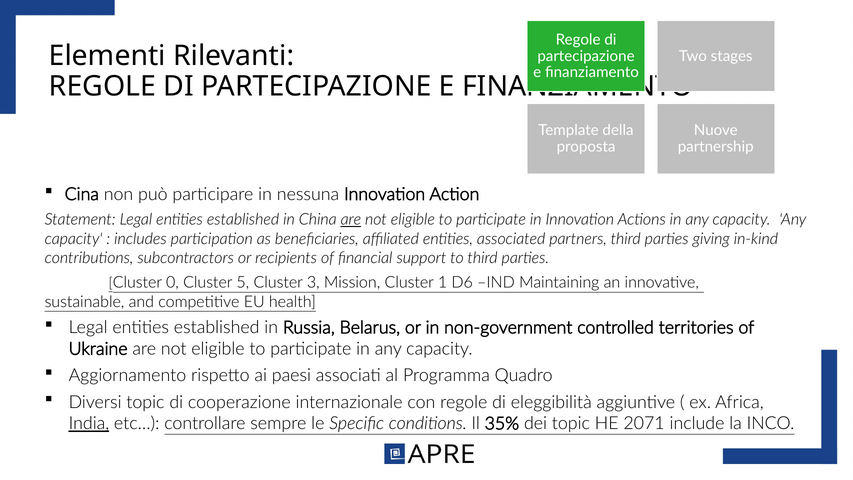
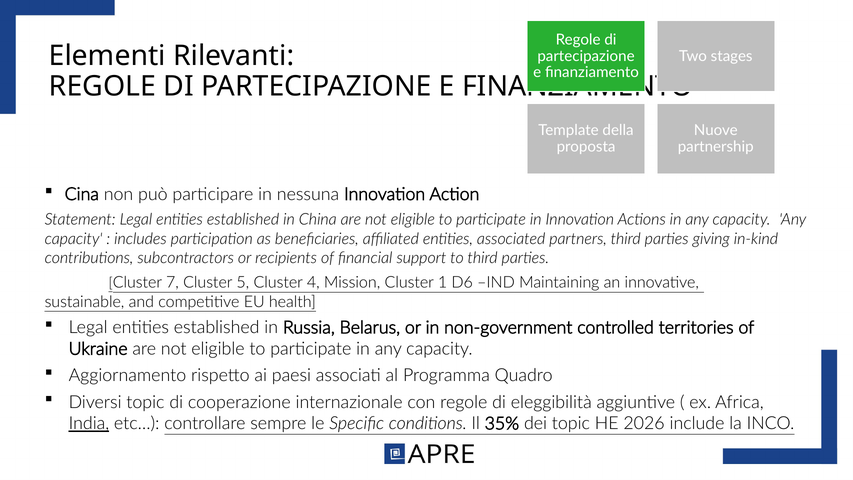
are at (351, 220) underline: present -> none
0: 0 -> 7
3: 3 -> 4
2071: 2071 -> 2026
